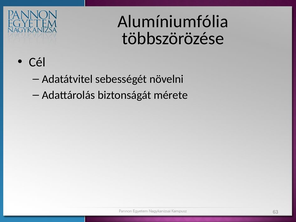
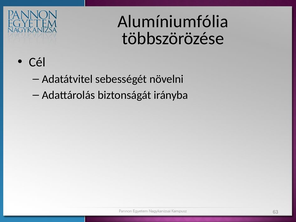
mérete: mérete -> irányba
